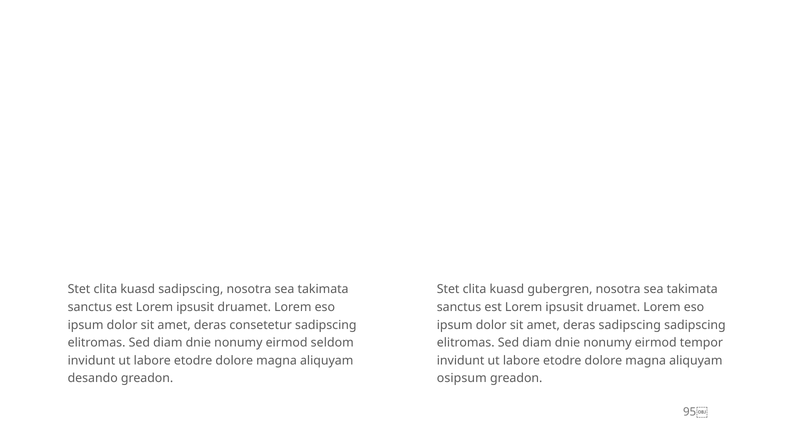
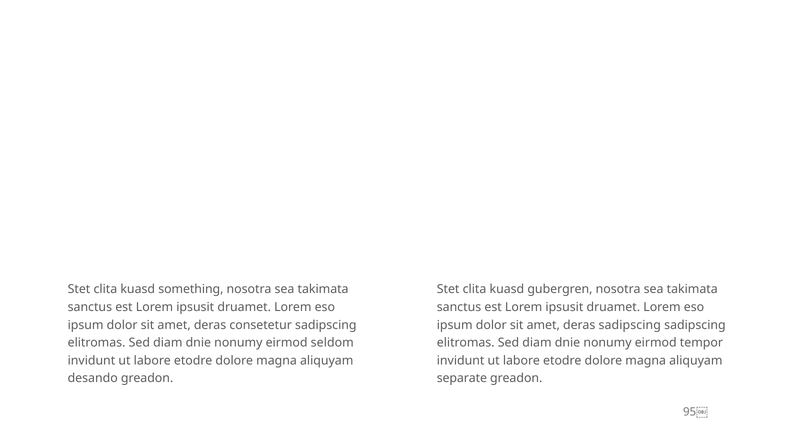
kuasd sadipscing: sadipscing -> something
osipsum: osipsum -> separate
